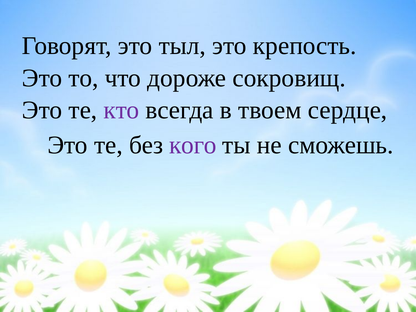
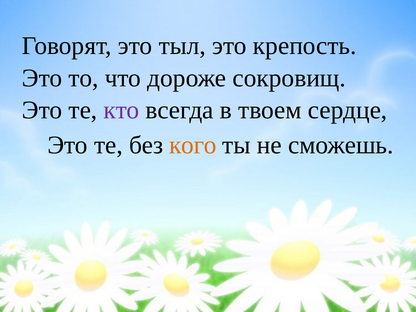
кого colour: purple -> orange
